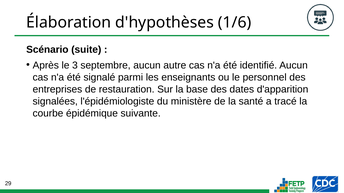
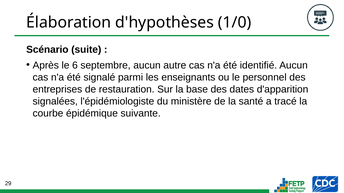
1/6: 1/6 -> 1/0
3: 3 -> 6
